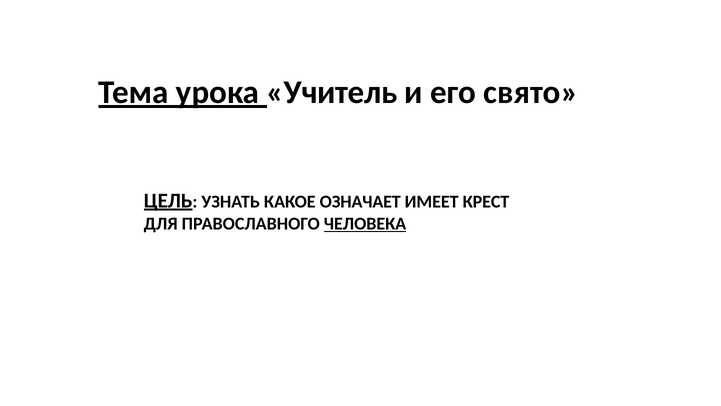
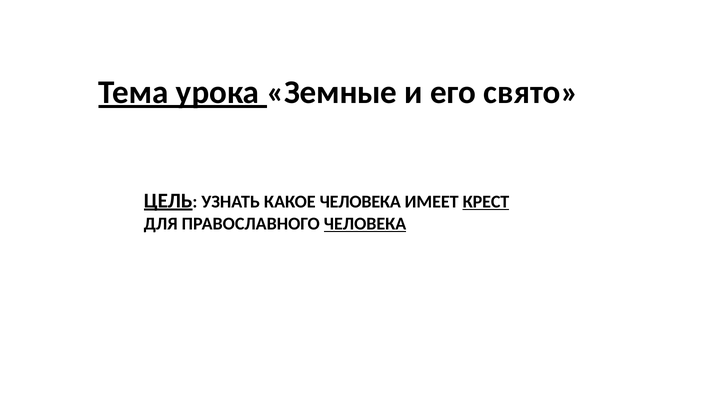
Учитель: Учитель -> Земные
КАКОЕ ОЗНАЧАЕТ: ОЗНАЧАЕТ -> ЧЕЛОВЕКА
КРЕСТ underline: none -> present
